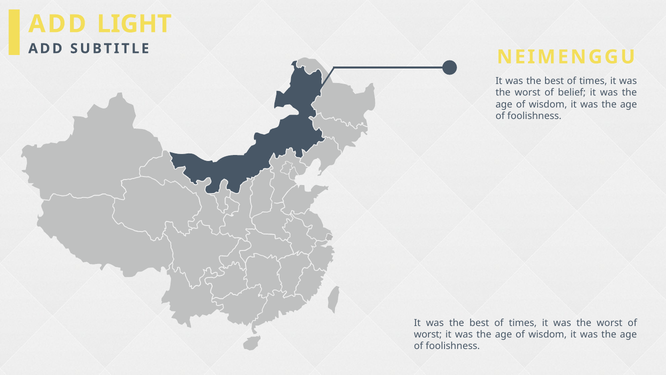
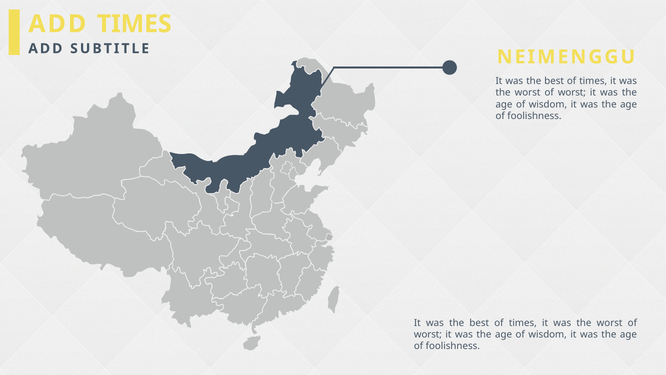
ADD LIGHT: LIGHT -> TIMES
belief at (572, 93): belief -> worst
